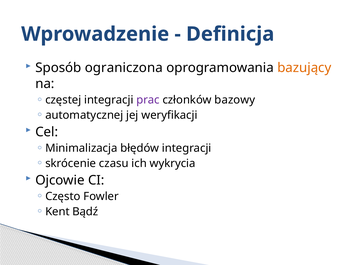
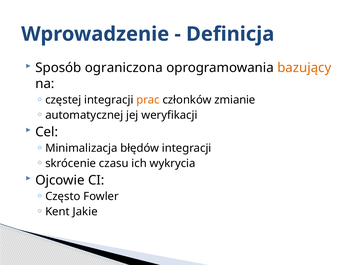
prac colour: purple -> orange
bazowy: bazowy -> zmianie
Bądź: Bądź -> Jakie
